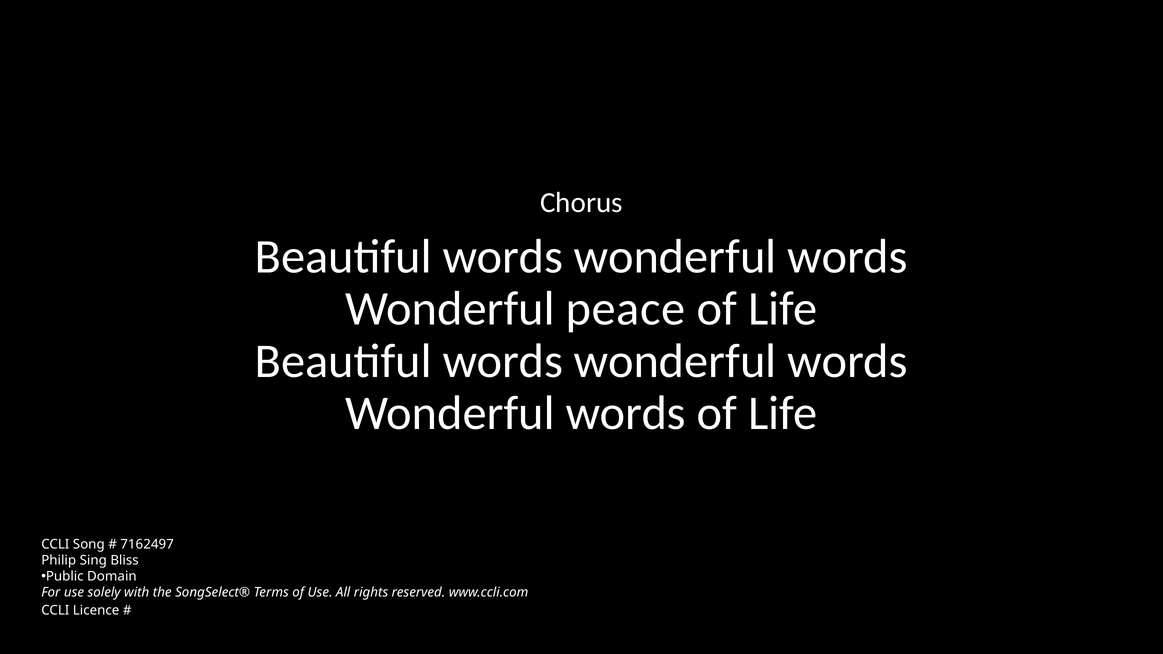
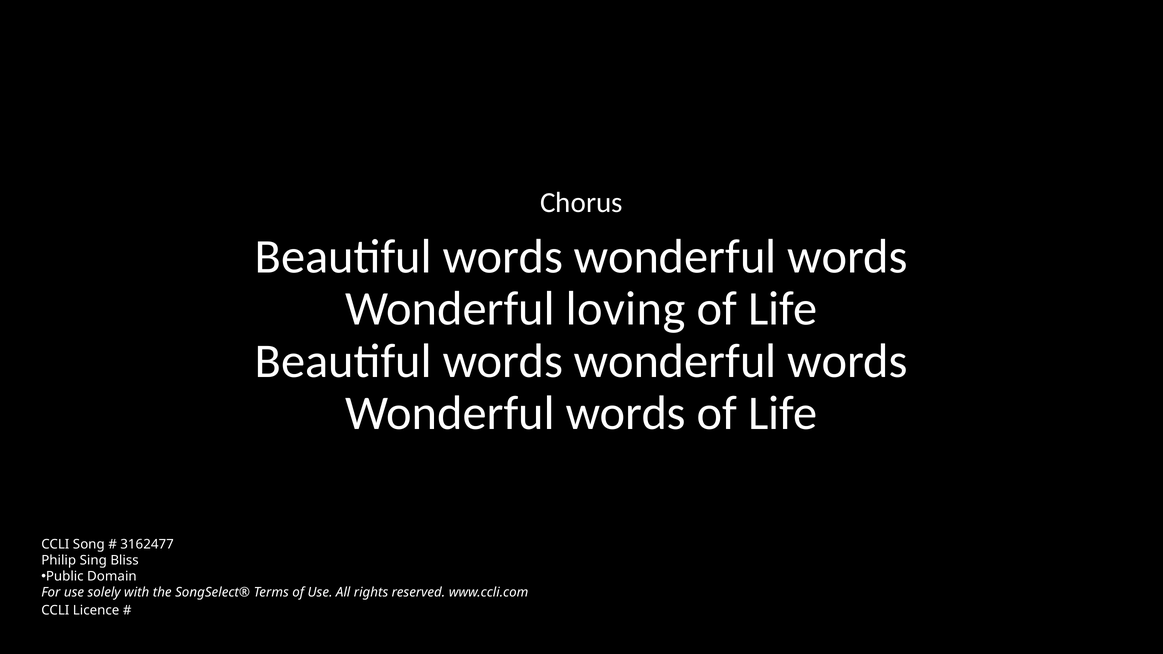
peace: peace -> loving
7162497: 7162497 -> 3162477
